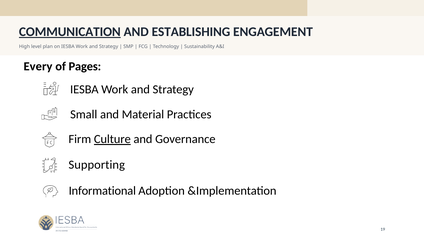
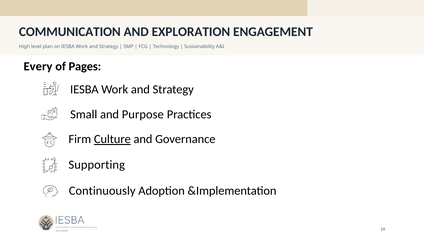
COMMUNICATION underline: present -> none
ESTABLISHING: ESTABLISHING -> EXPLORATION
Material: Material -> Purpose
Informational: Informational -> Continuously
